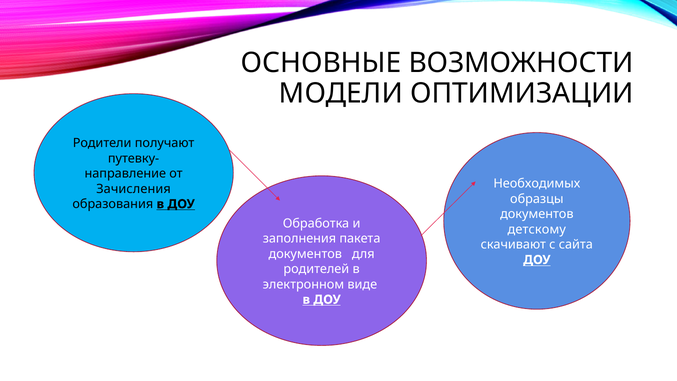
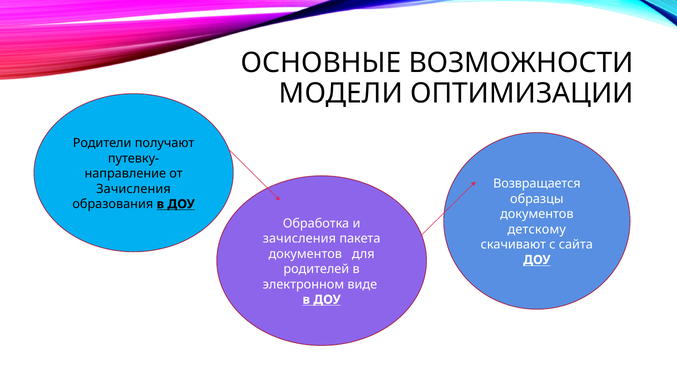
Необходимых: Необходимых -> Возвращается
заполнения at (299, 239): заполнения -> зачисления
